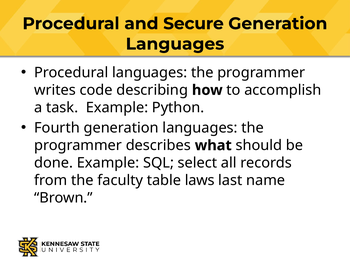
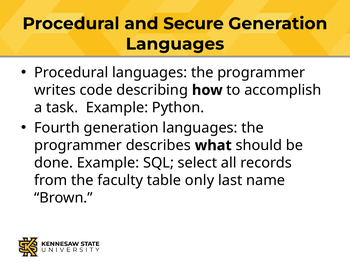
laws: laws -> only
